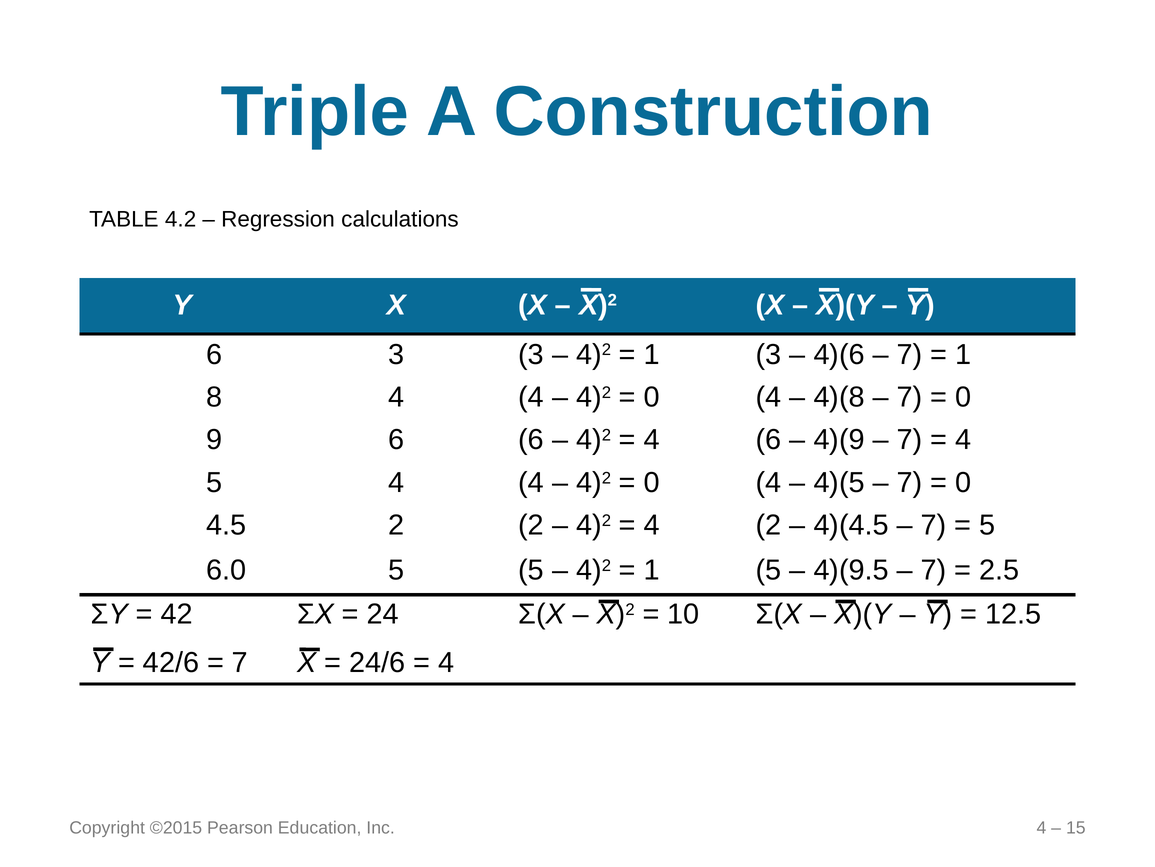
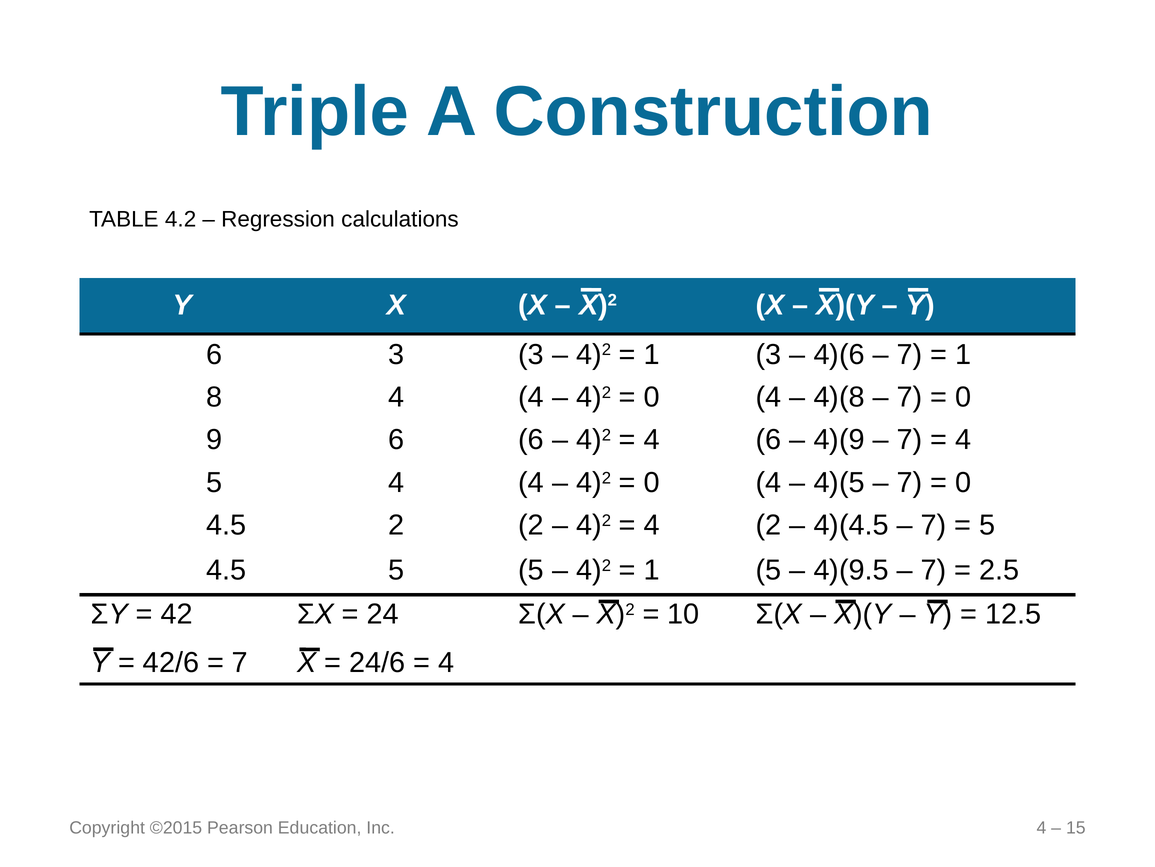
6.0 at (226, 570): 6.0 -> 4.5
